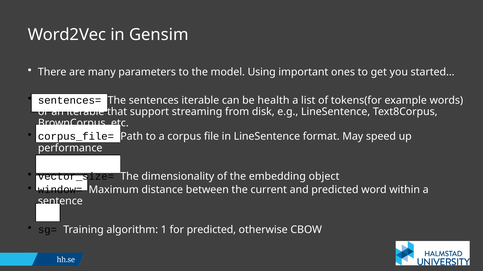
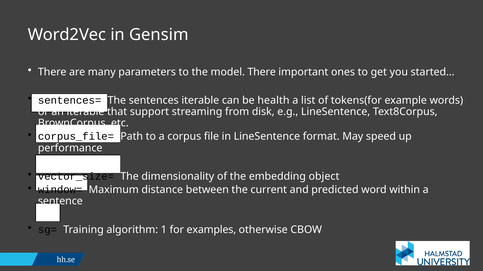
model Using: Using -> There
for predicted: predicted -> examples
